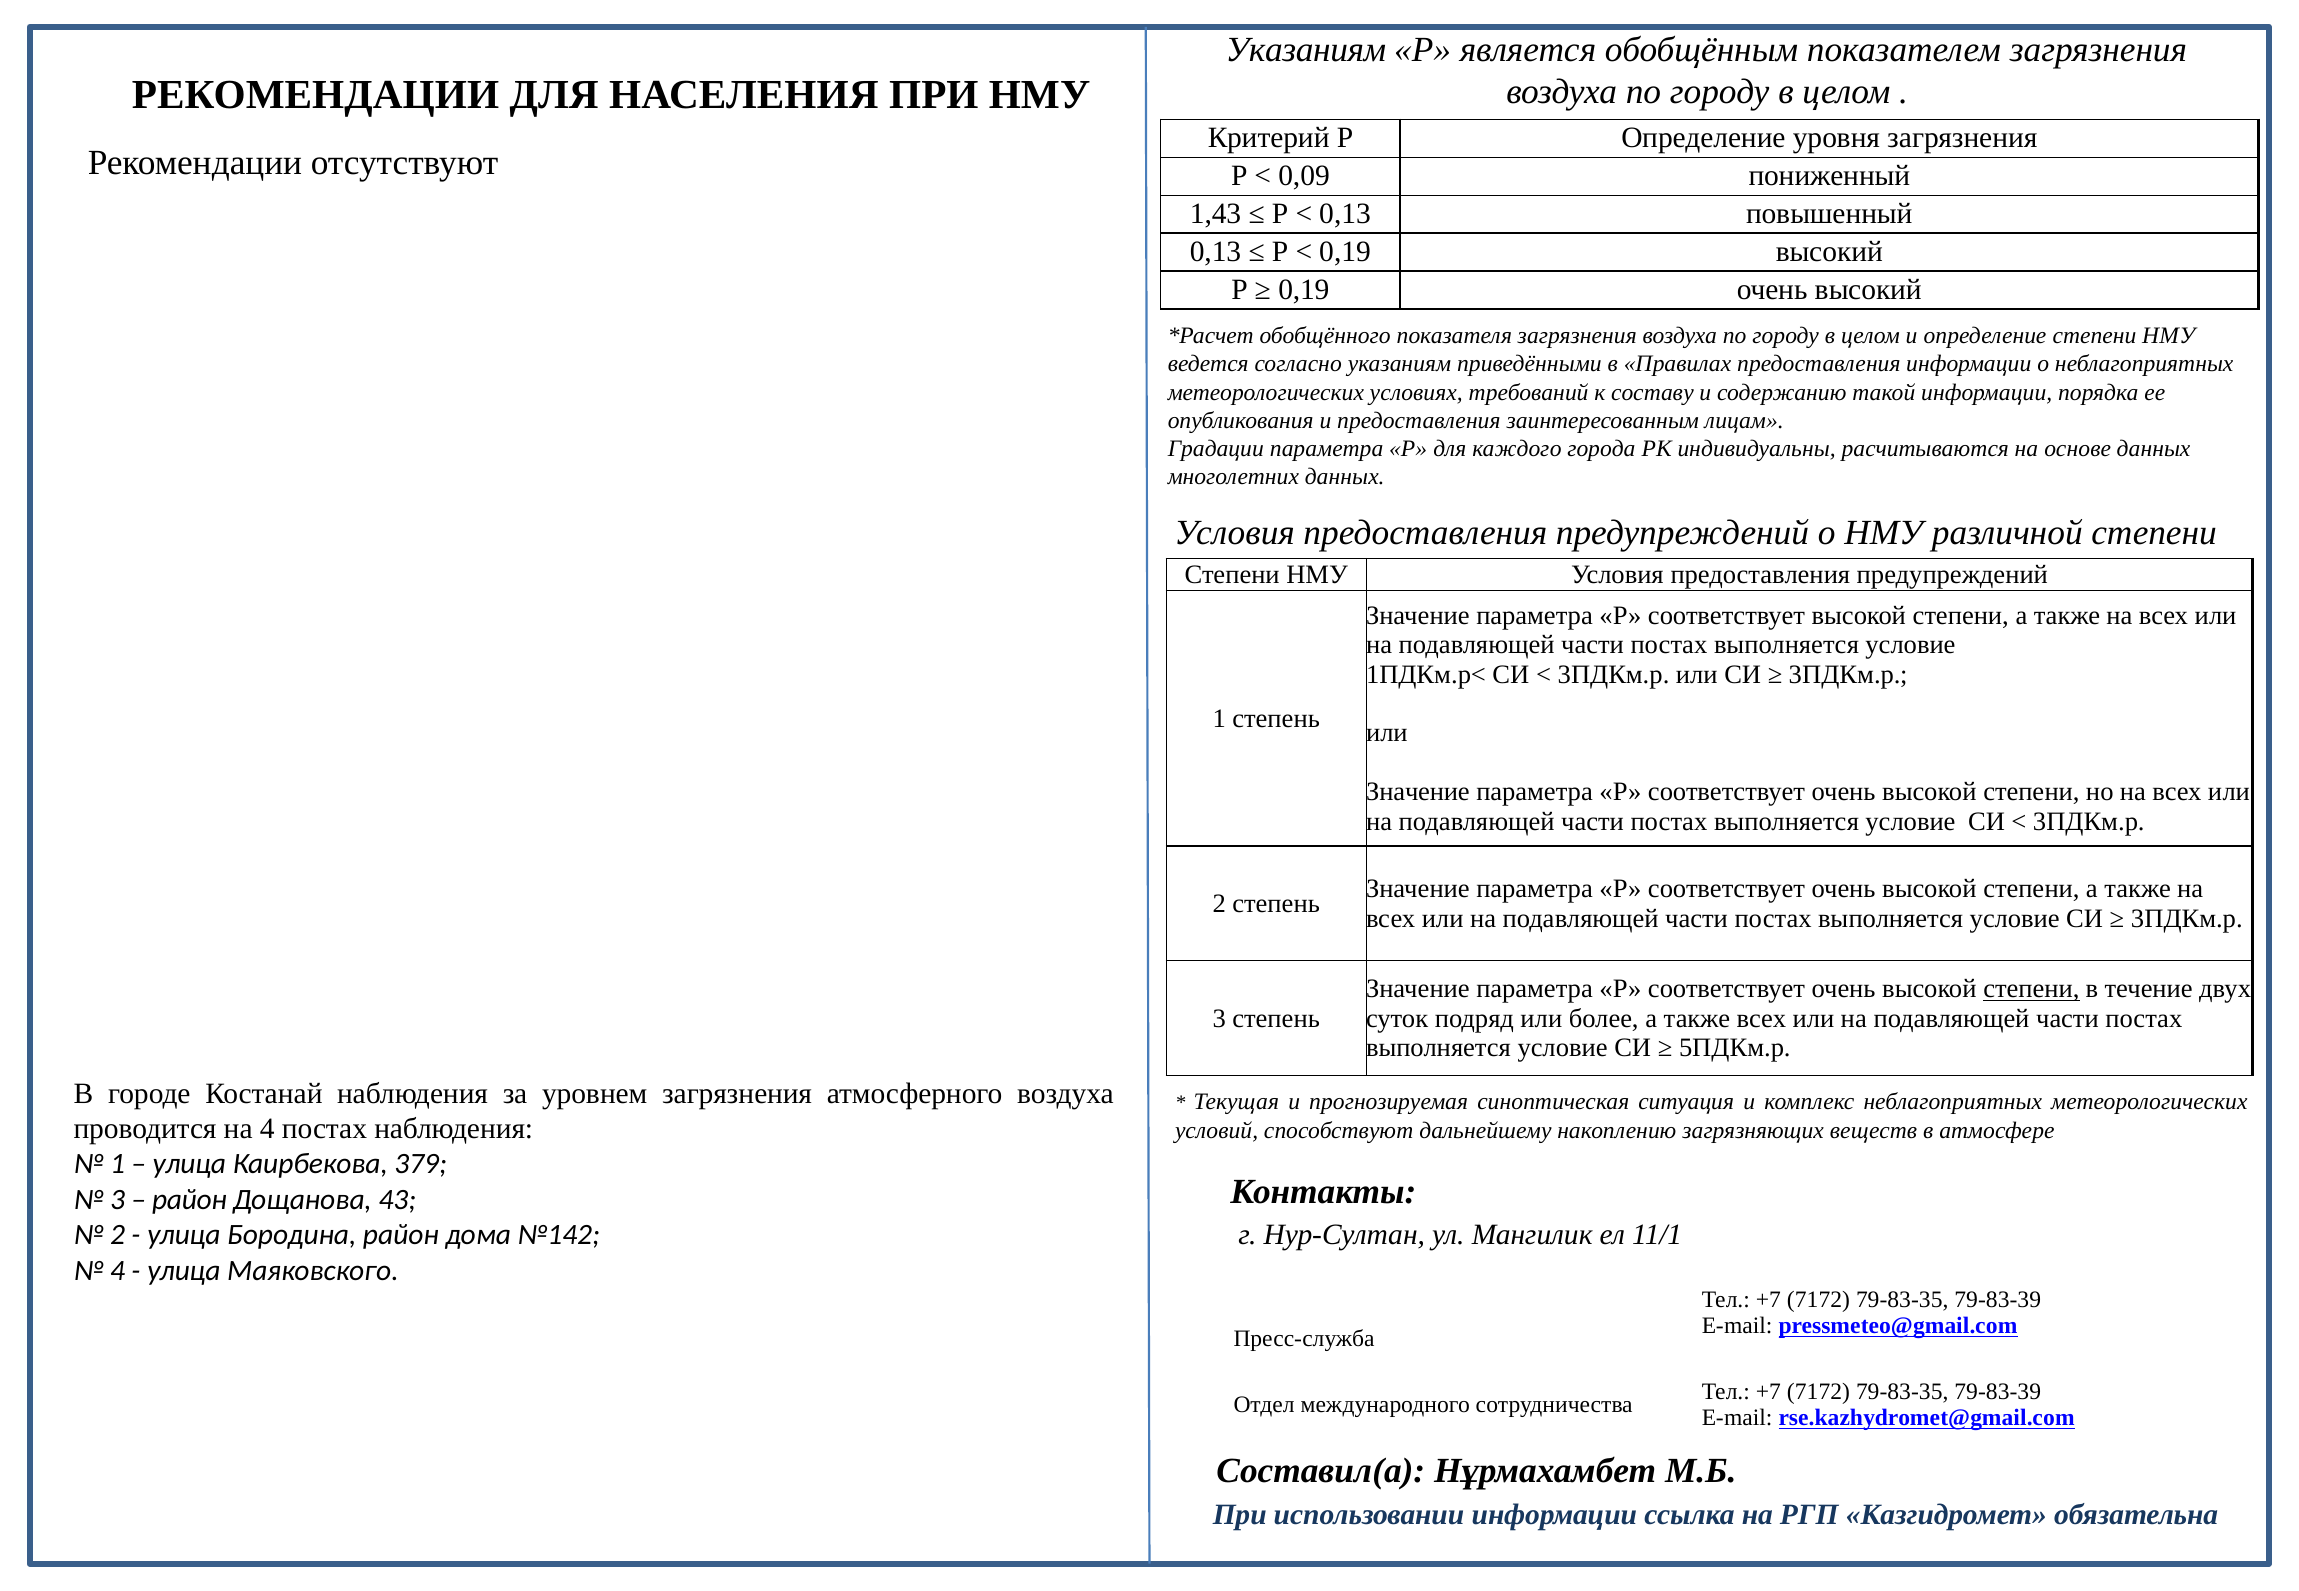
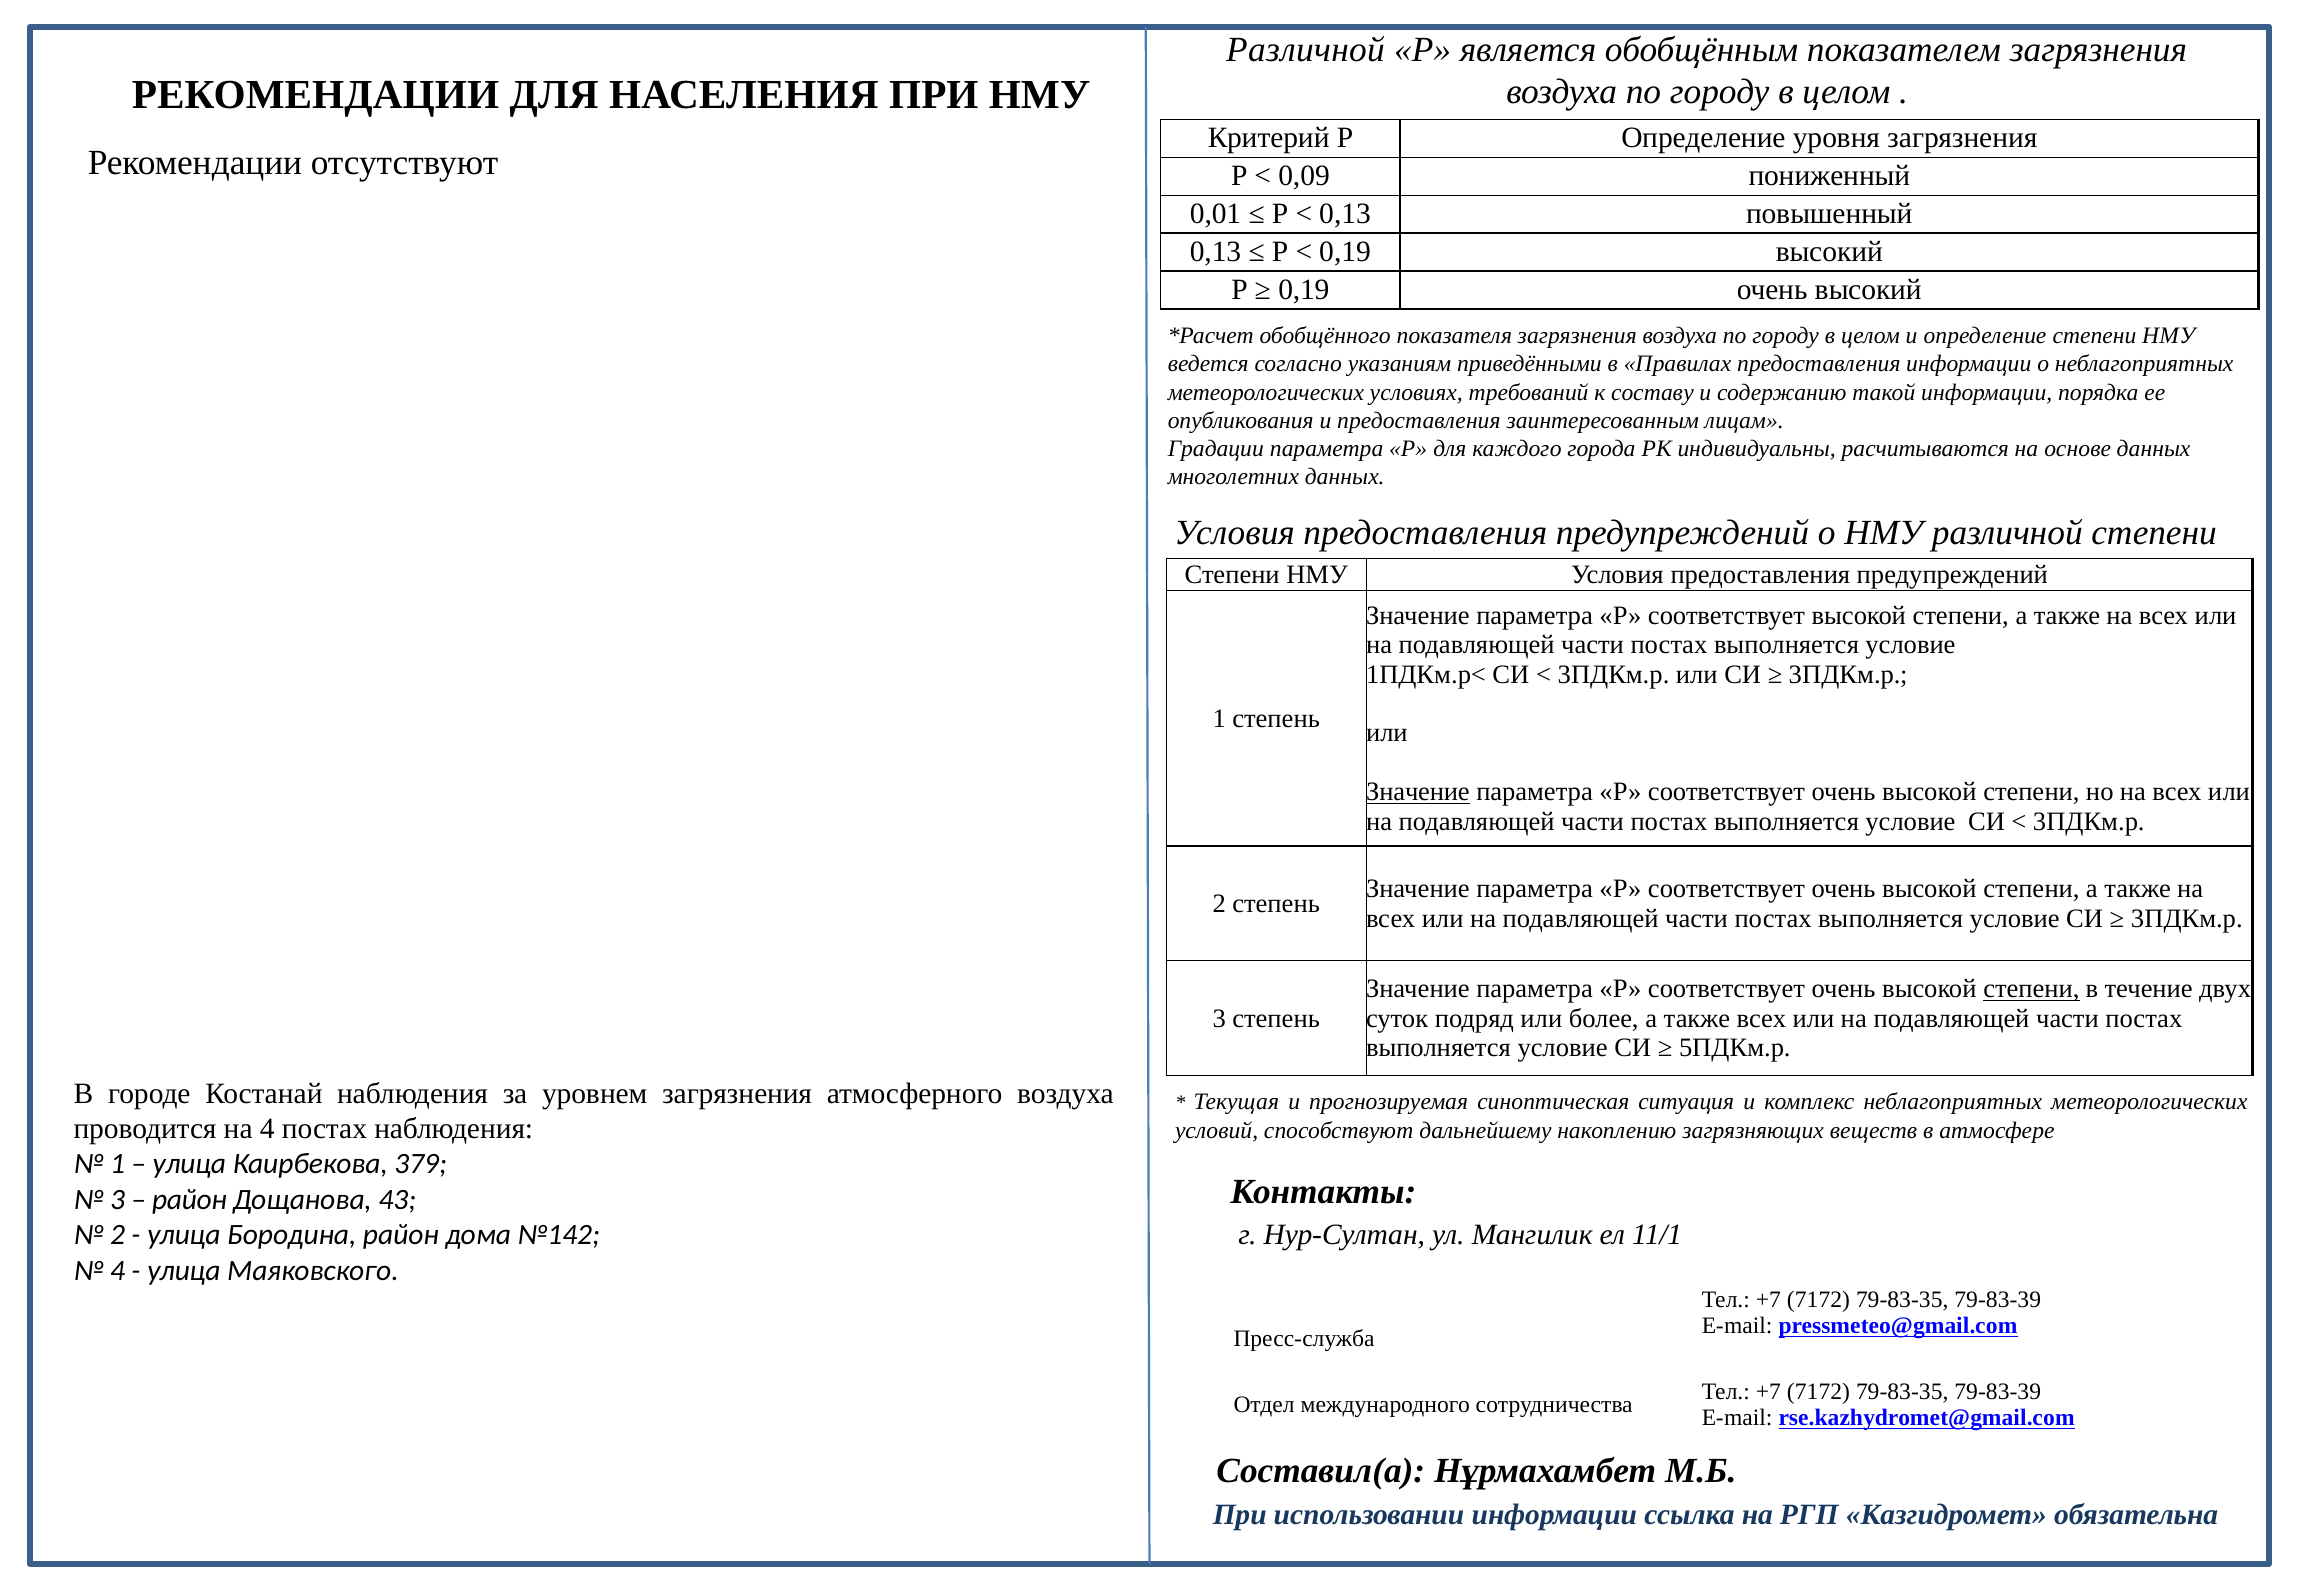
Указаниям at (1306, 50): Указаниям -> Различной
1,43: 1,43 -> 0,01
Значение at (1418, 792) underline: none -> present
